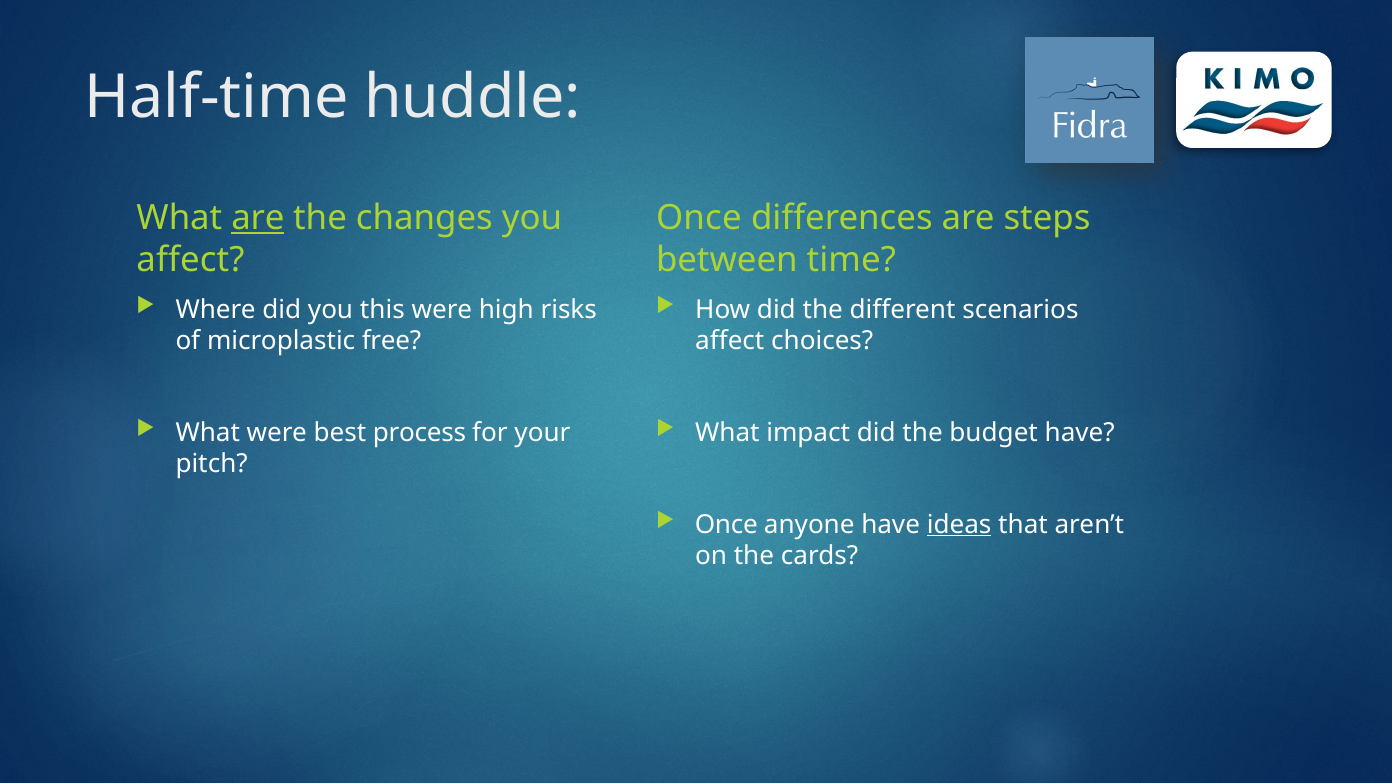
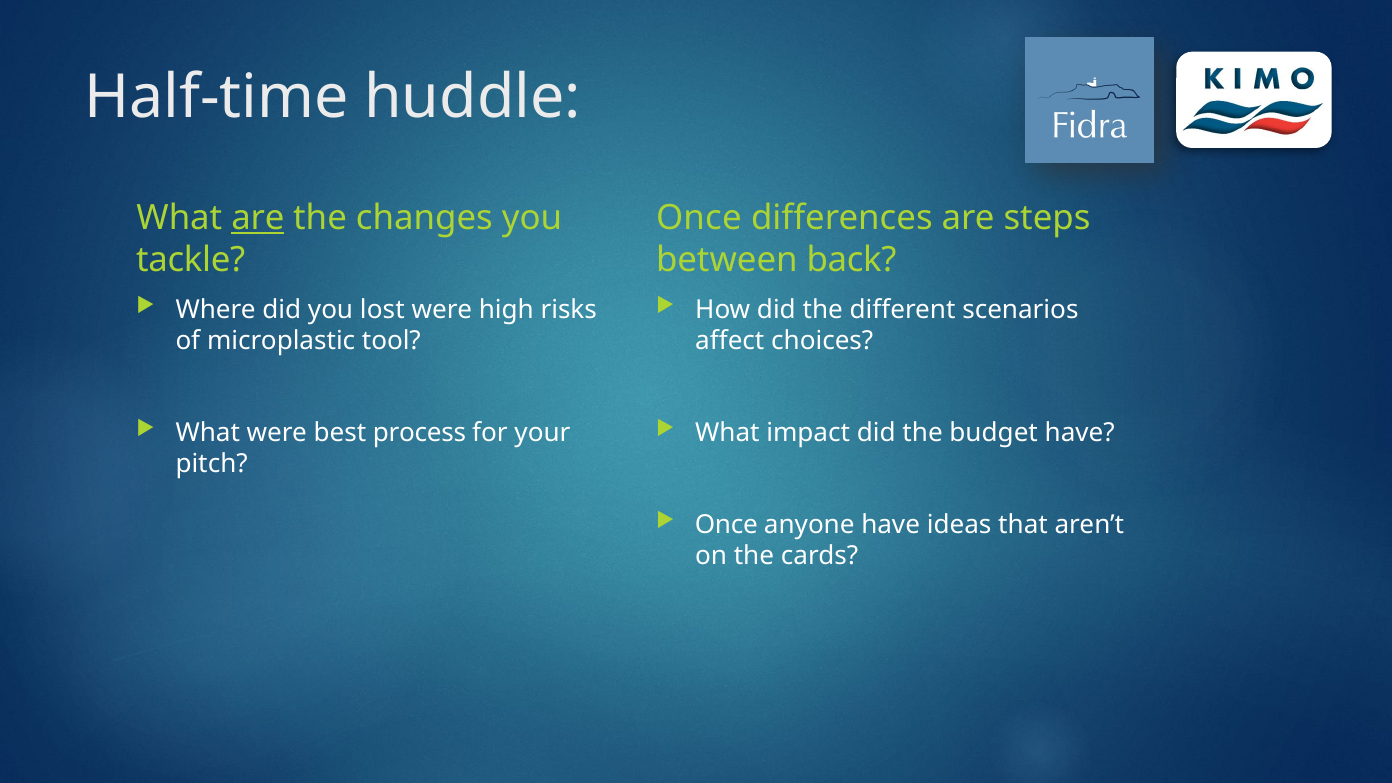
affect at (190, 260): affect -> tackle
time: time -> back
this: this -> lost
free: free -> tool
ideas underline: present -> none
